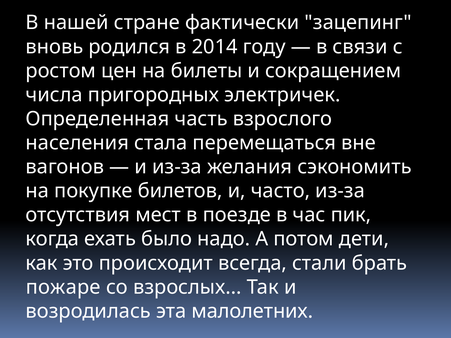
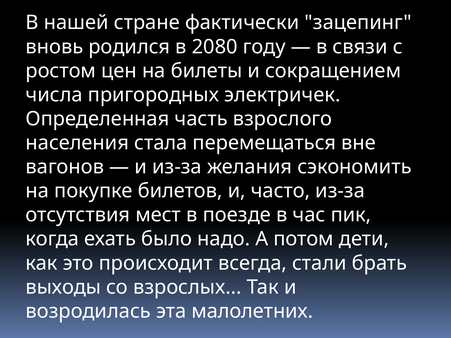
2014: 2014 -> 2080
пожаре: пожаре -> выходы
